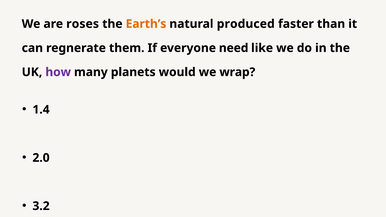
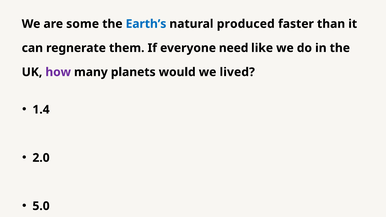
roses: roses -> some
Earth’s colour: orange -> blue
wrap: wrap -> lived
3.2: 3.2 -> 5.0
